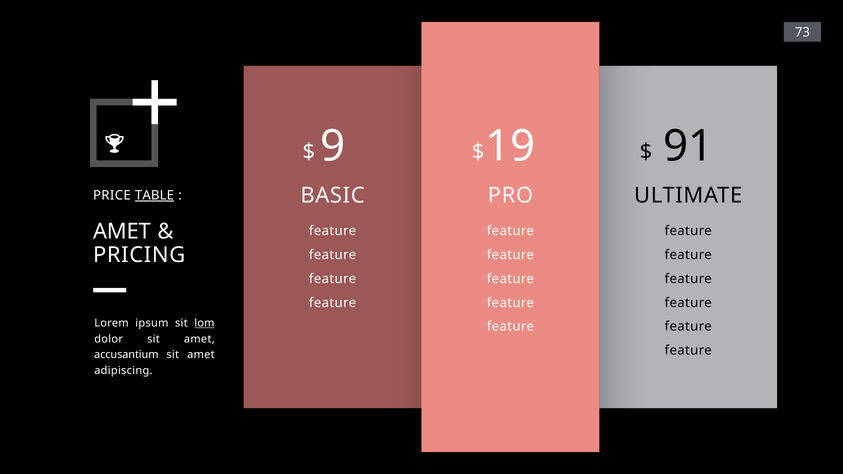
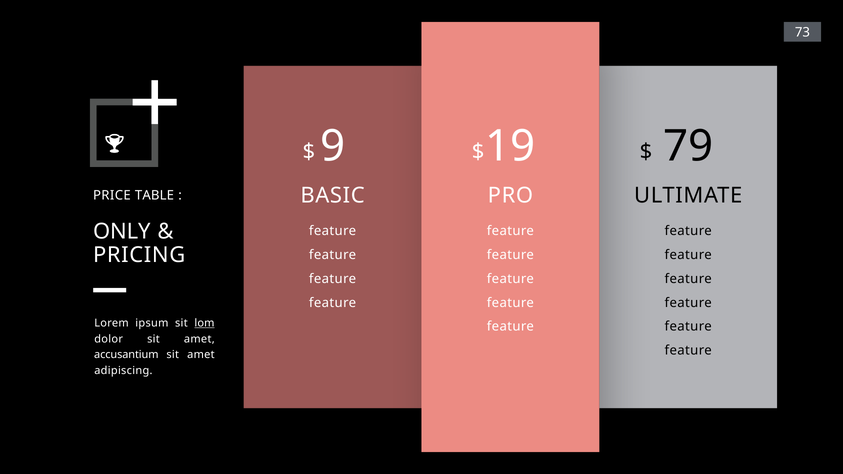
91: 91 -> 79
TABLE underline: present -> none
AMET at (122, 232): AMET -> ONLY
